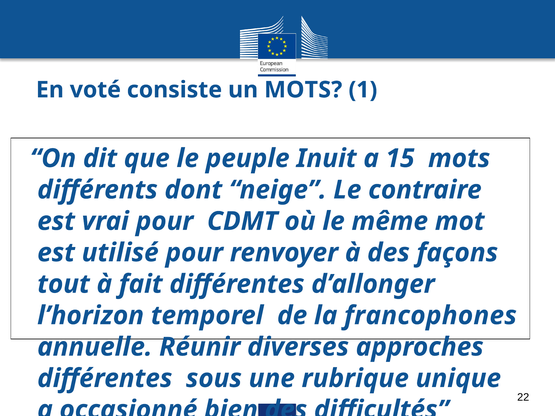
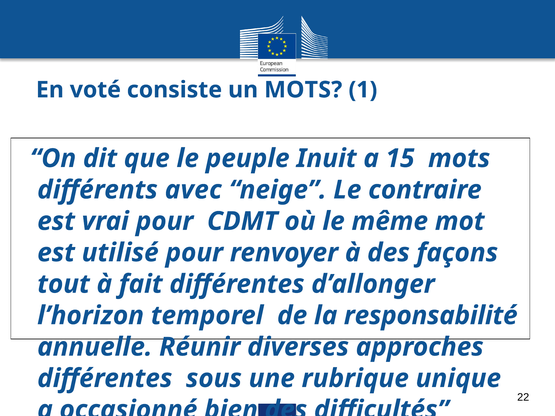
dont: dont -> avec
francophones: francophones -> responsabilité
